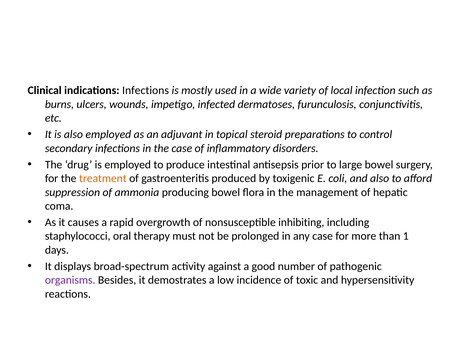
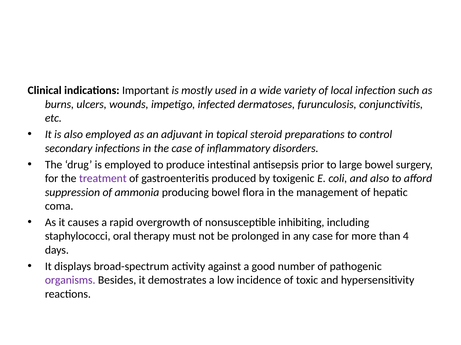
indications Infections: Infections -> Important
treatment colour: orange -> purple
1: 1 -> 4
